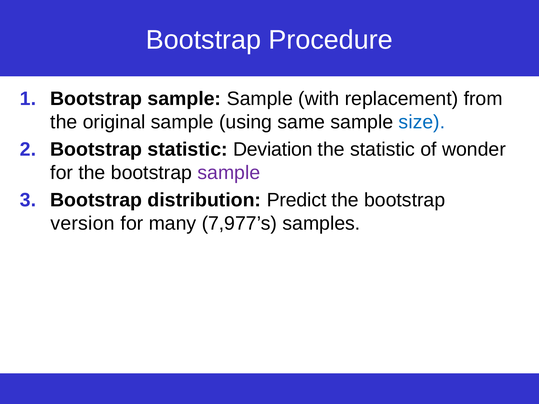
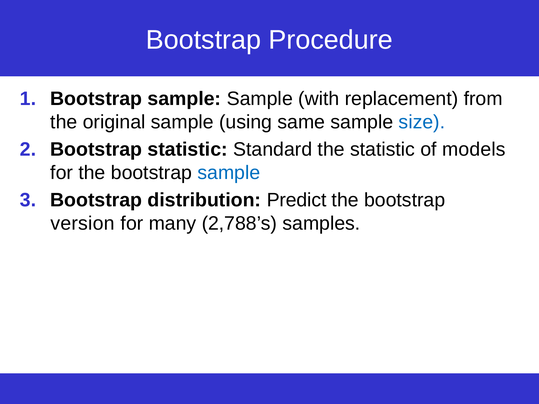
Deviation: Deviation -> Standard
wonder: wonder -> models
sample at (229, 173) colour: purple -> blue
7,977’s: 7,977’s -> 2,788’s
